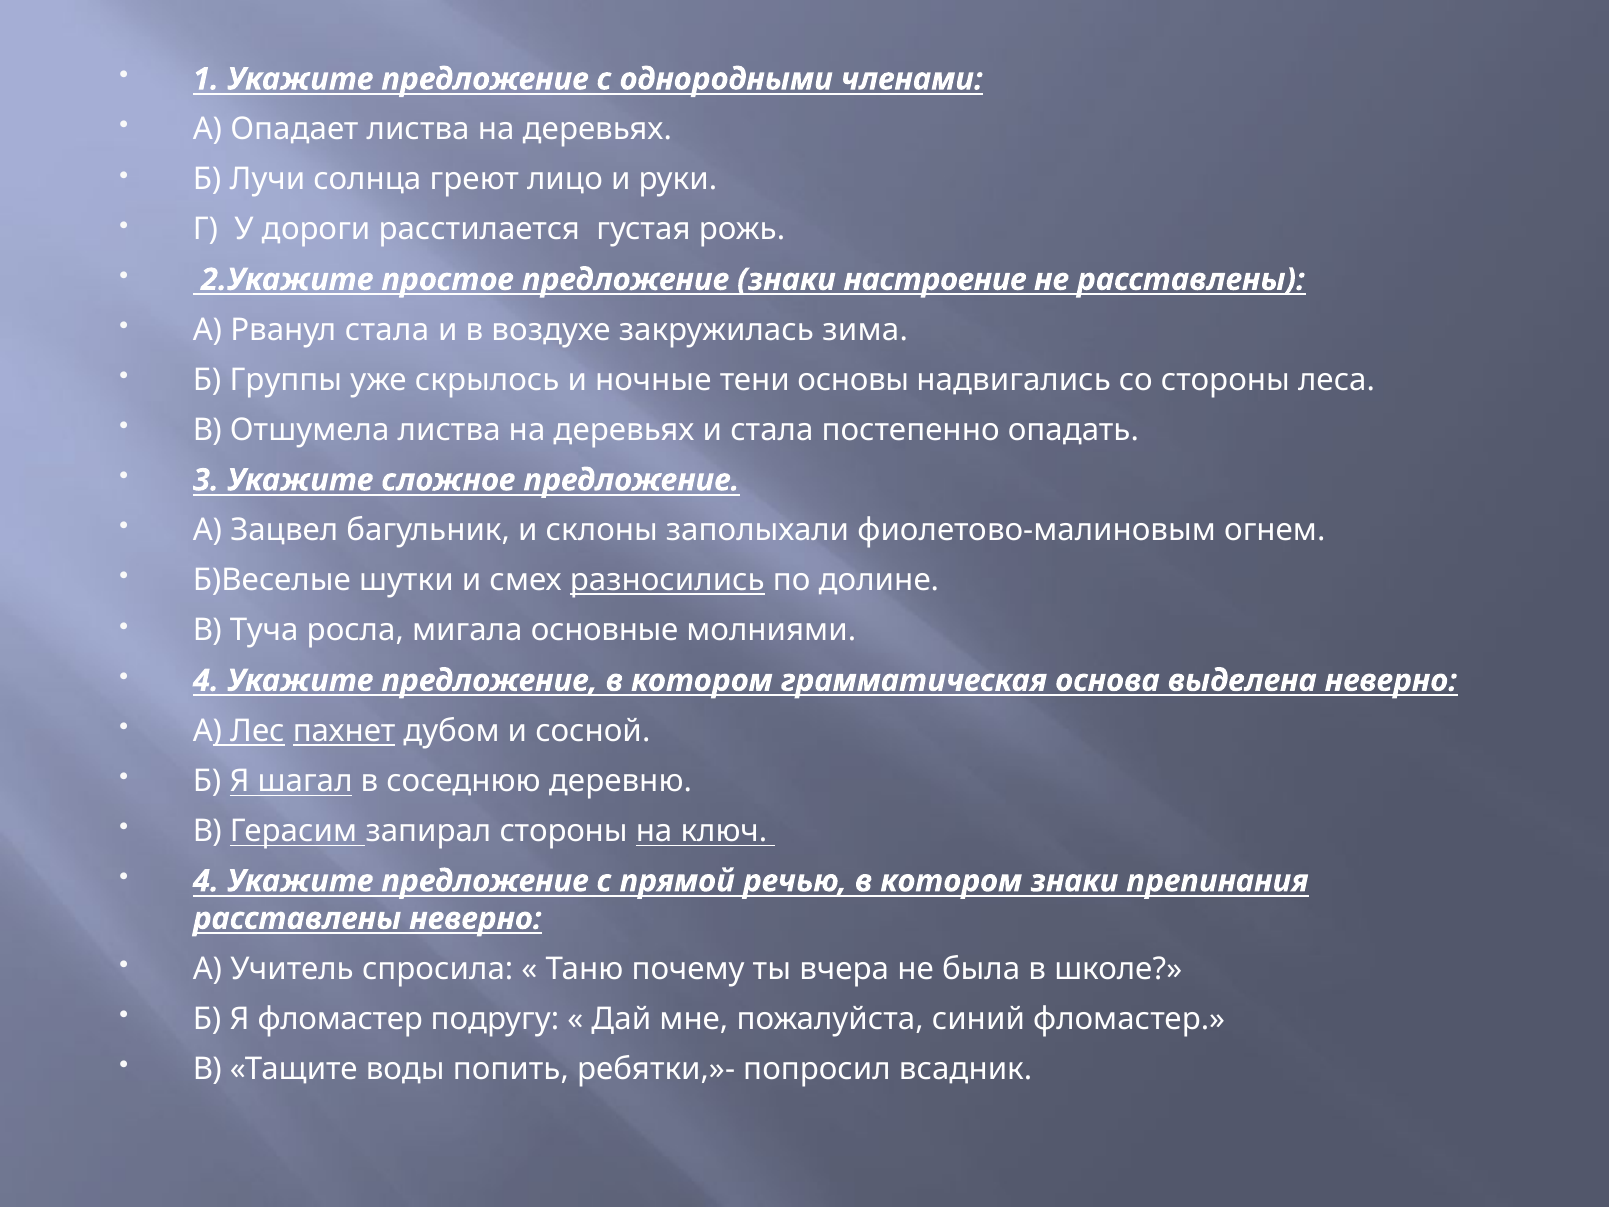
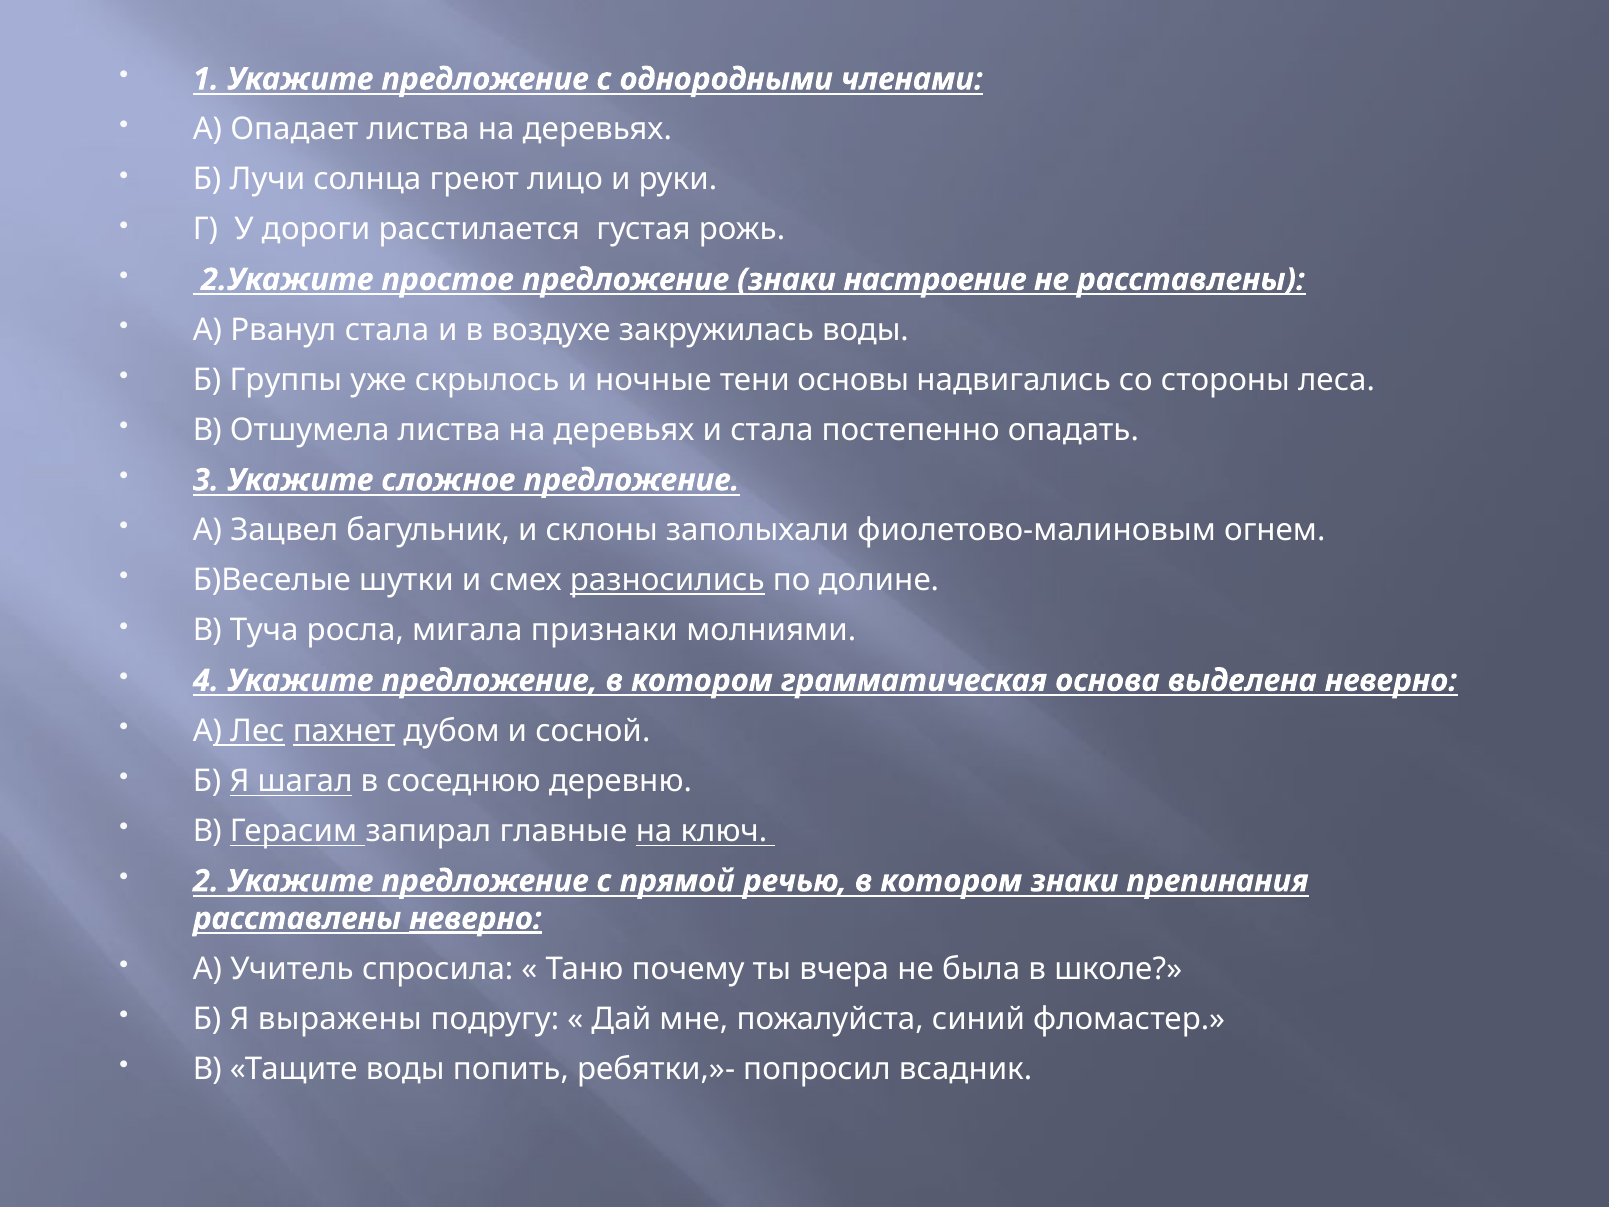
закружилась зима: зима -> воды
основные: основные -> признаки
запирал стороны: стороны -> главные
4 at (206, 881): 4 -> 2
неверно at (476, 918) underline: none -> present
Я фломастер: фломастер -> выражены
